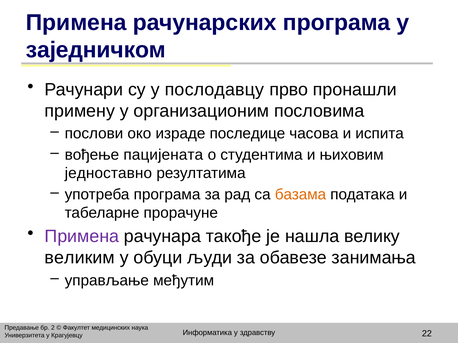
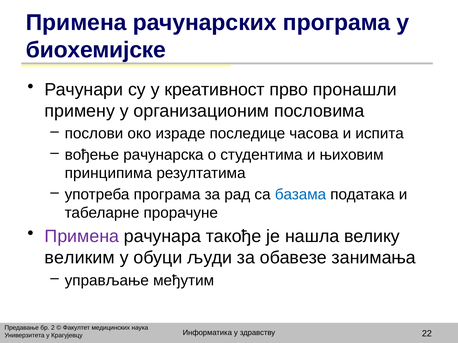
заједничком: заједничком -> биохемијске
послодавцу: послодавцу -> креативност
пацијената: пацијената -> рачунарска
једноставно: једноставно -> принципима
базама colour: orange -> blue
